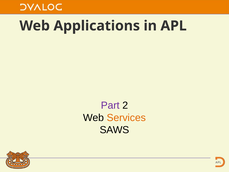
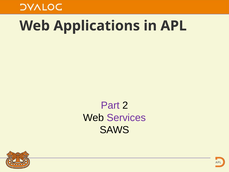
Services colour: orange -> purple
